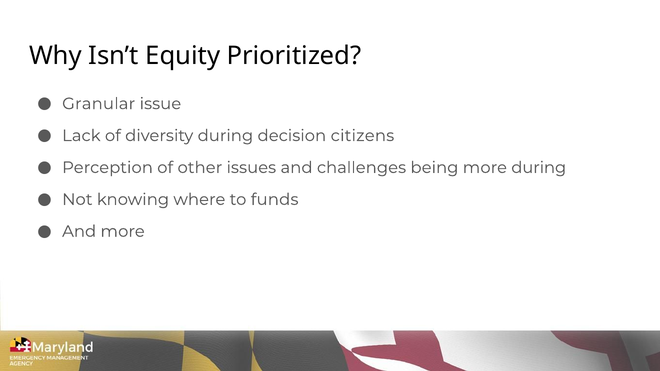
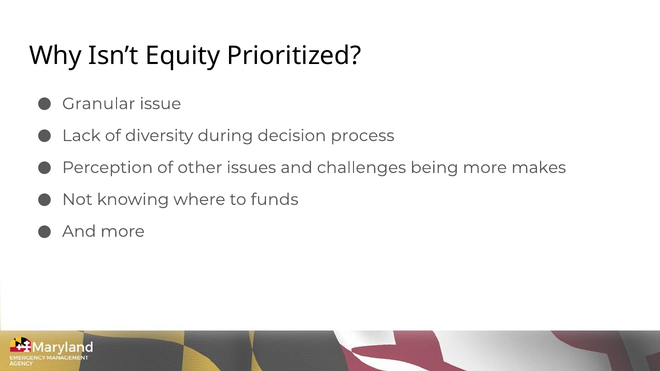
citizens: citizens -> process
more during: during -> makes
